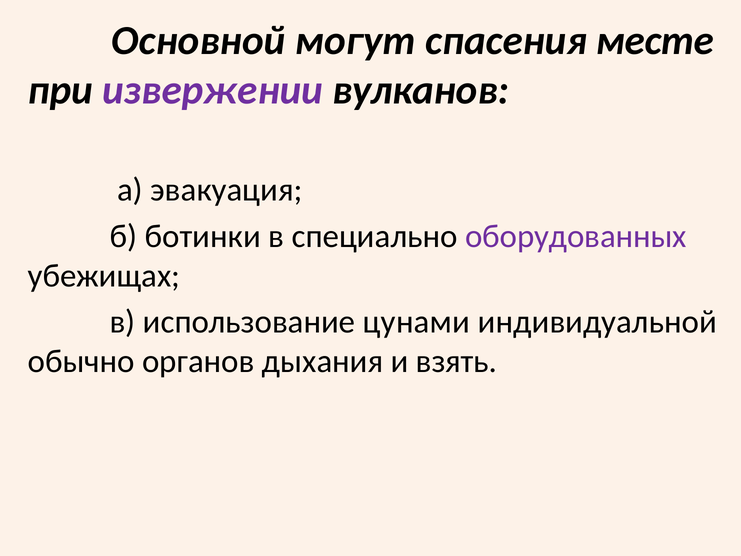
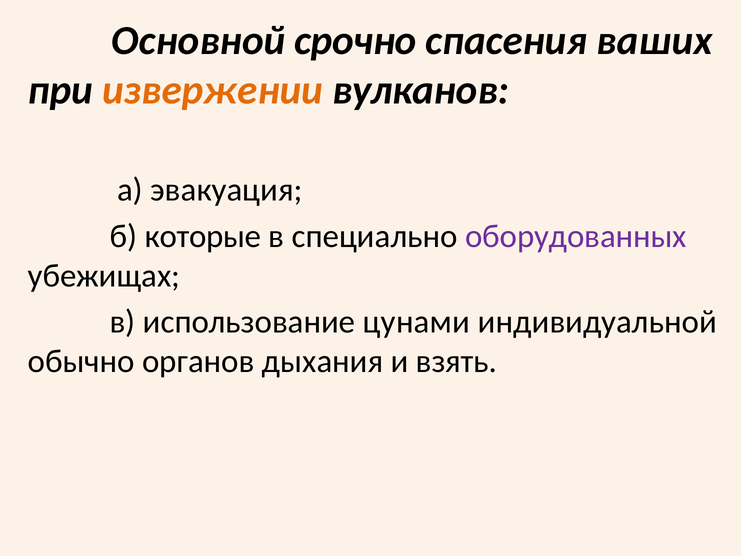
могут: могут -> срочно
месте: месте -> ваших
извержении colour: purple -> orange
ботинки: ботинки -> которые
